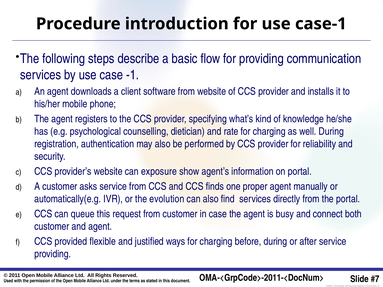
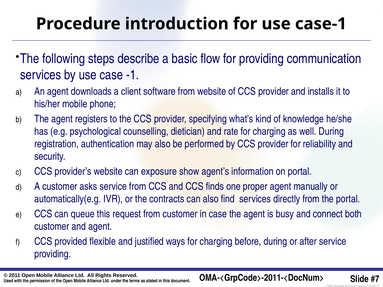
evolution: evolution -> contracts
